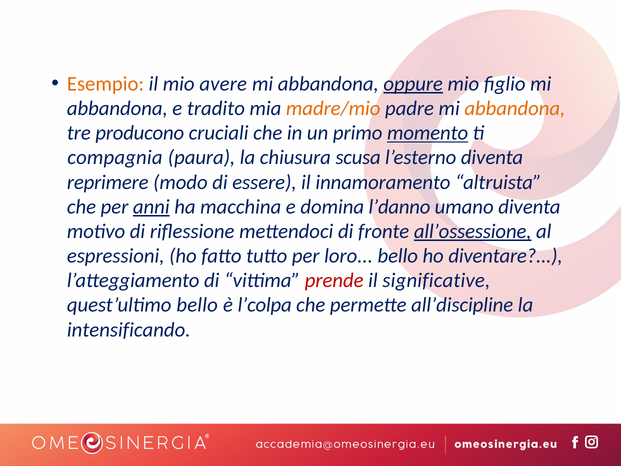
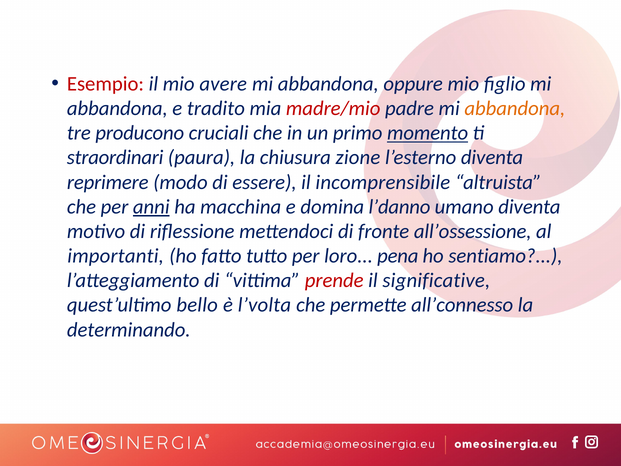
Esempio colour: orange -> red
oppure underline: present -> none
madre/mio colour: orange -> red
compagnia: compagnia -> straordinari
scusa: scusa -> zione
innamoramento: innamoramento -> incomprensibile
all’ossessione underline: present -> none
espressioni: espressioni -> importanti
loro bello: bello -> pena
diventare: diventare -> sentiamo
l’colpa: l’colpa -> l’volta
all’discipline: all’discipline -> all’connesso
intensificando: intensificando -> determinando
